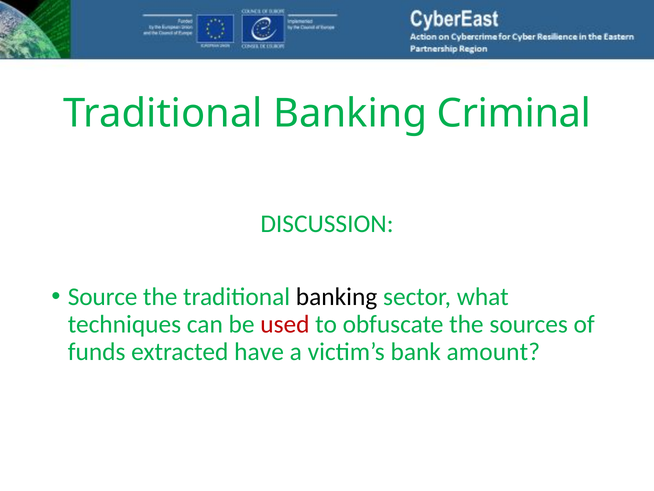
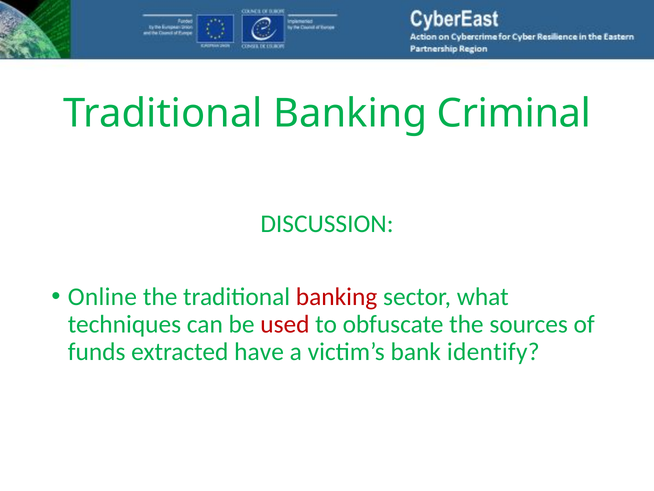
Source: Source -> Online
banking at (337, 297) colour: black -> red
amount: amount -> identify
